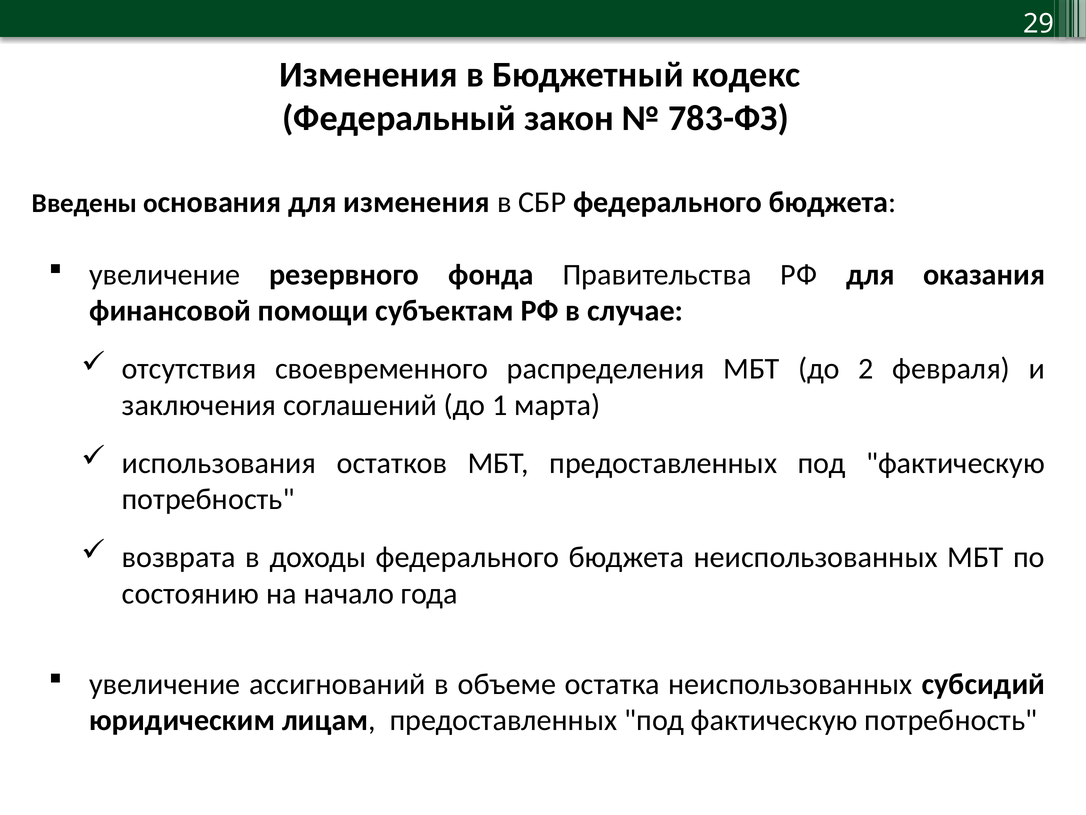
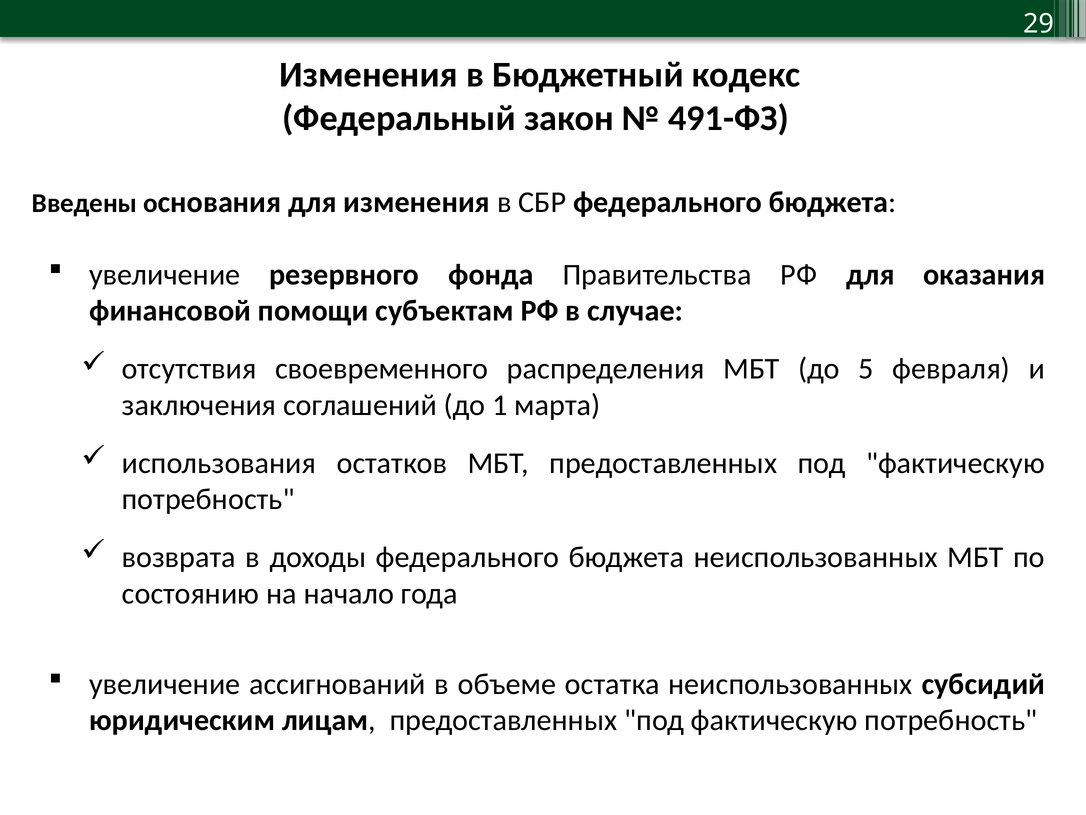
783-ФЗ: 783-ФЗ -> 491-ФЗ
2: 2 -> 5
